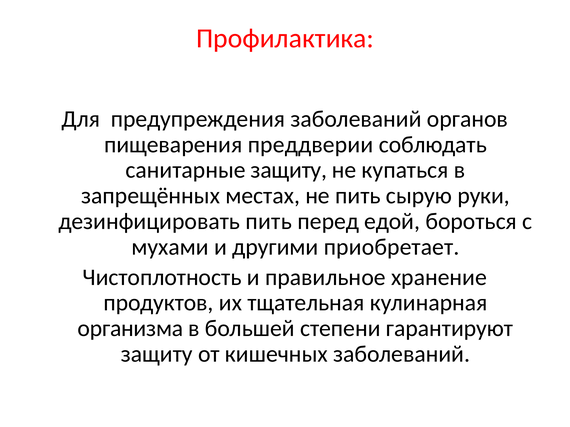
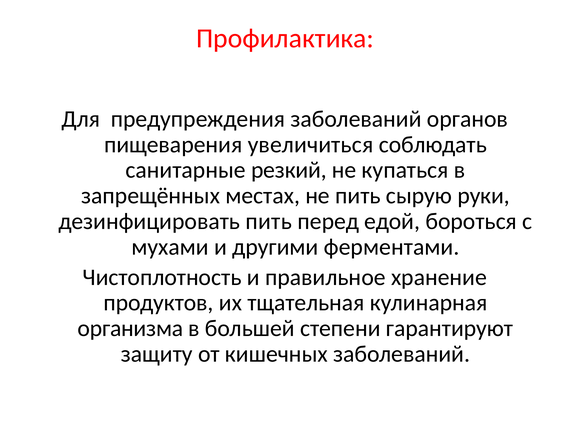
преддверии: преддверии -> увеличиться
санитарные защиту: защиту -> резкий
приобретает: приобретает -> ферментами
